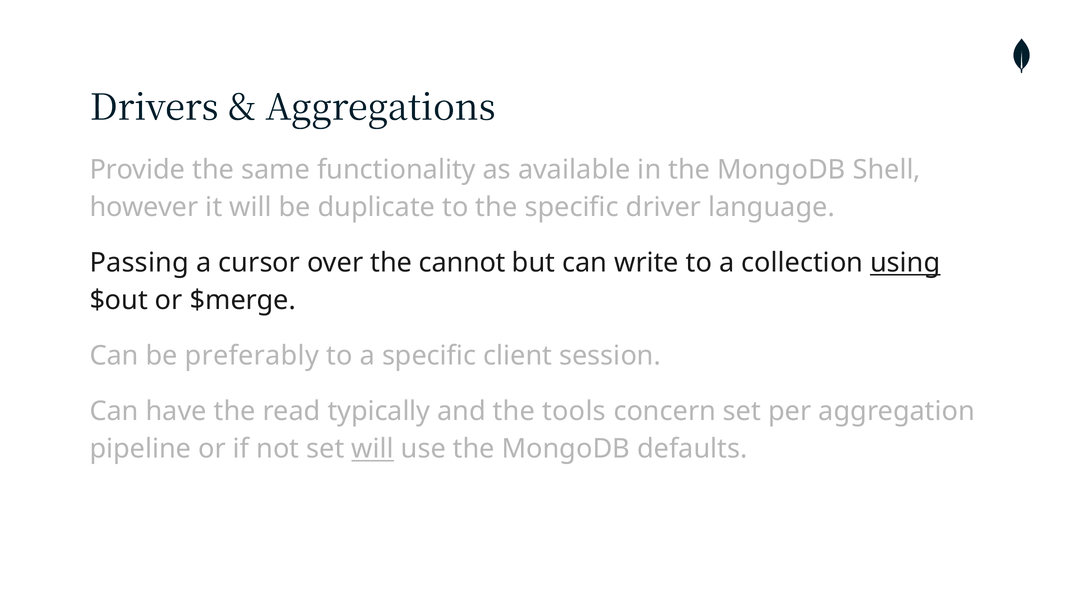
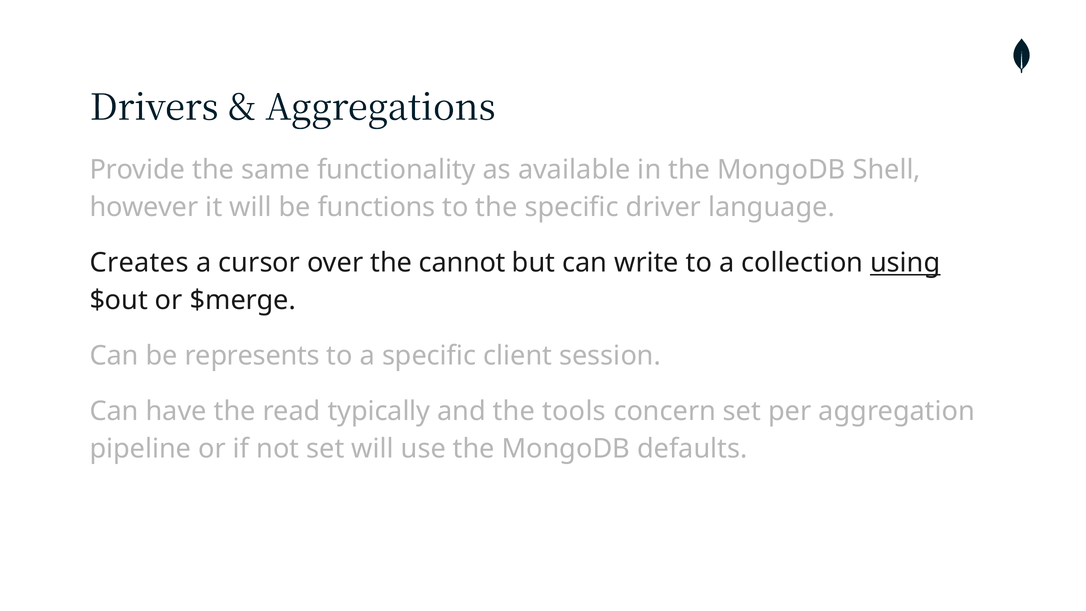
duplicate: duplicate -> functions
Passing: Passing -> Creates
preferably: preferably -> represents
will at (373, 449) underline: present -> none
